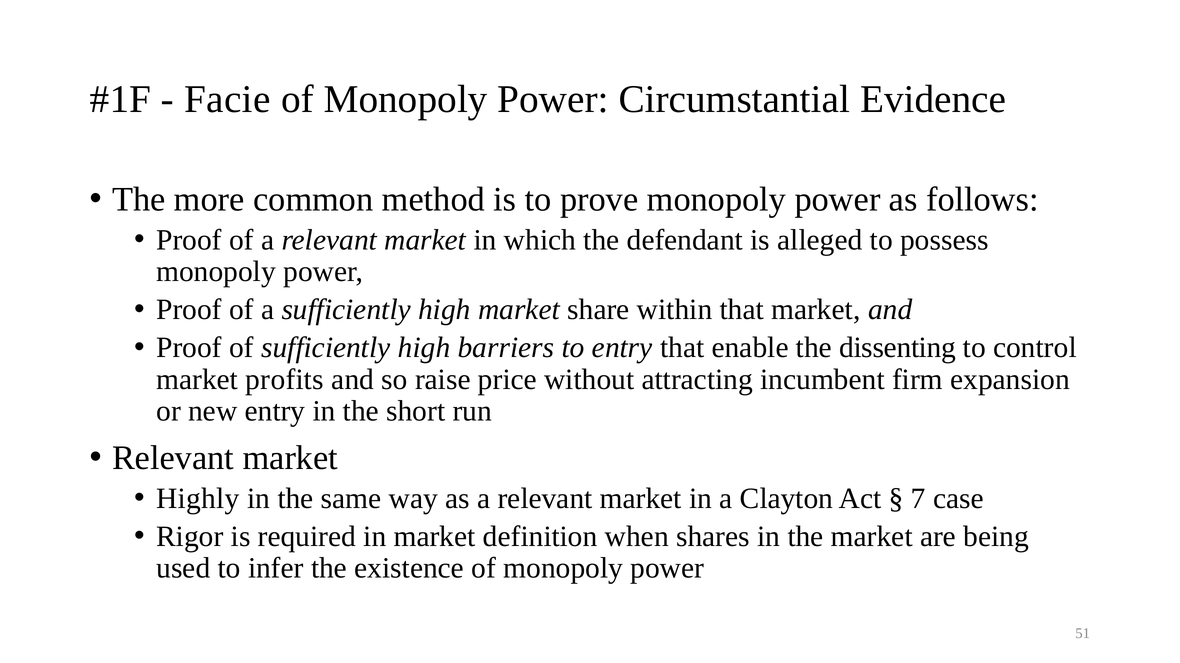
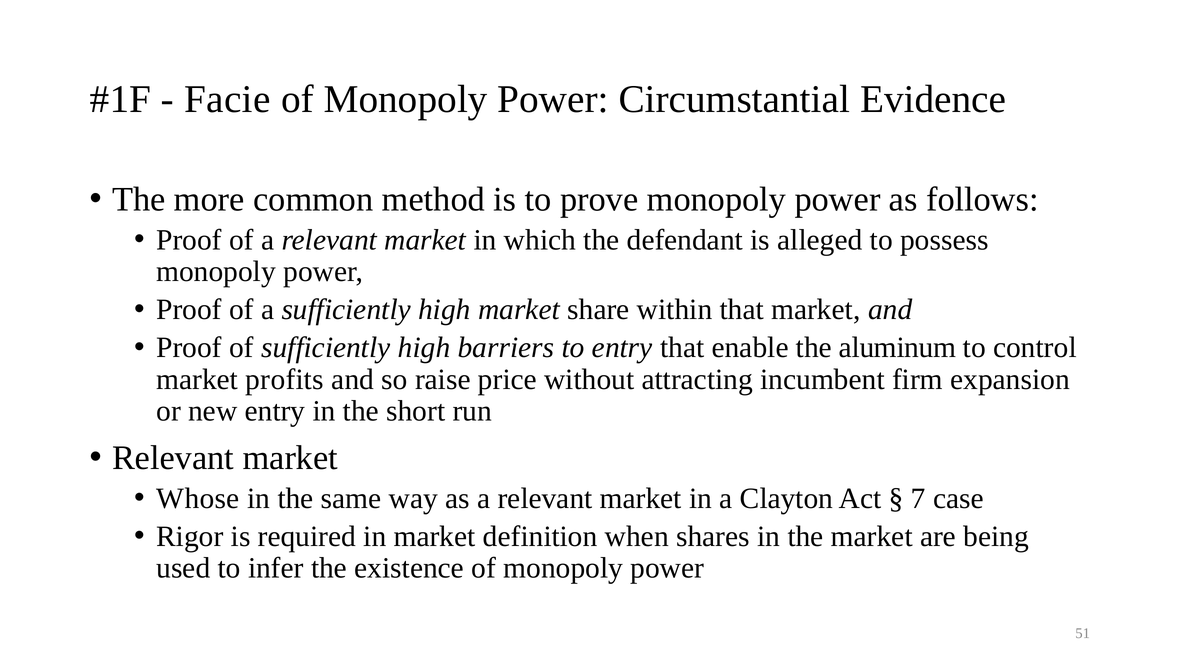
dissenting: dissenting -> aluminum
Highly: Highly -> Whose
